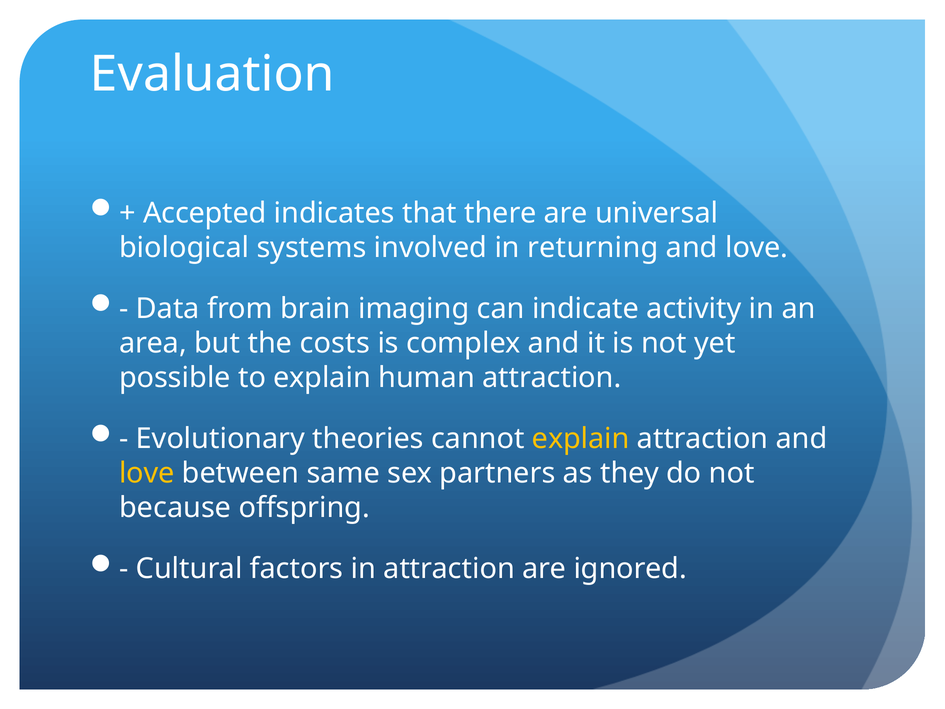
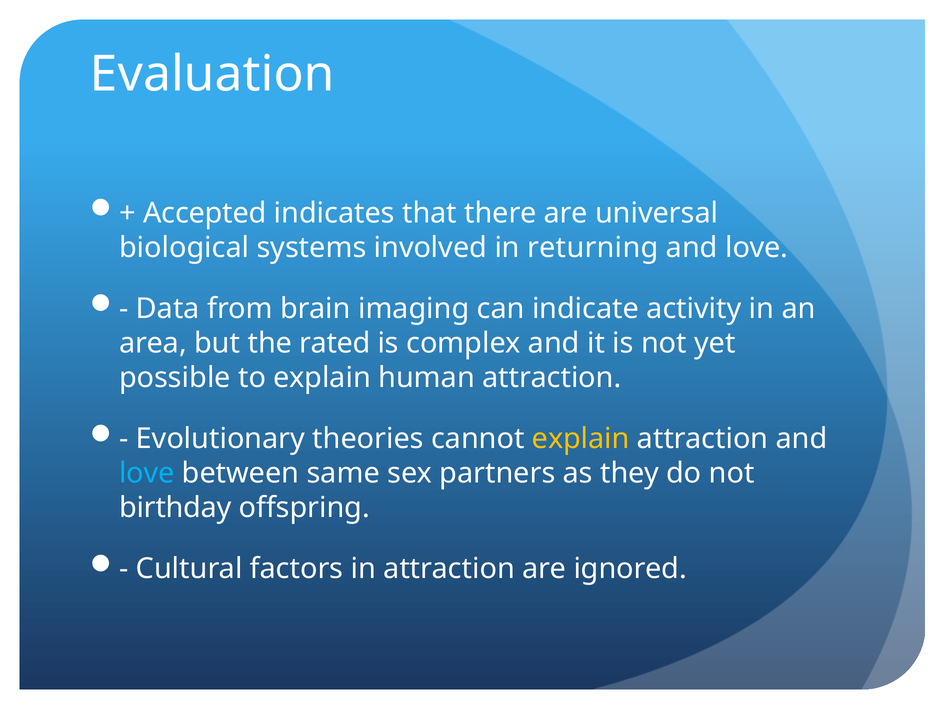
costs: costs -> rated
love at (147, 473) colour: yellow -> light blue
because: because -> birthday
